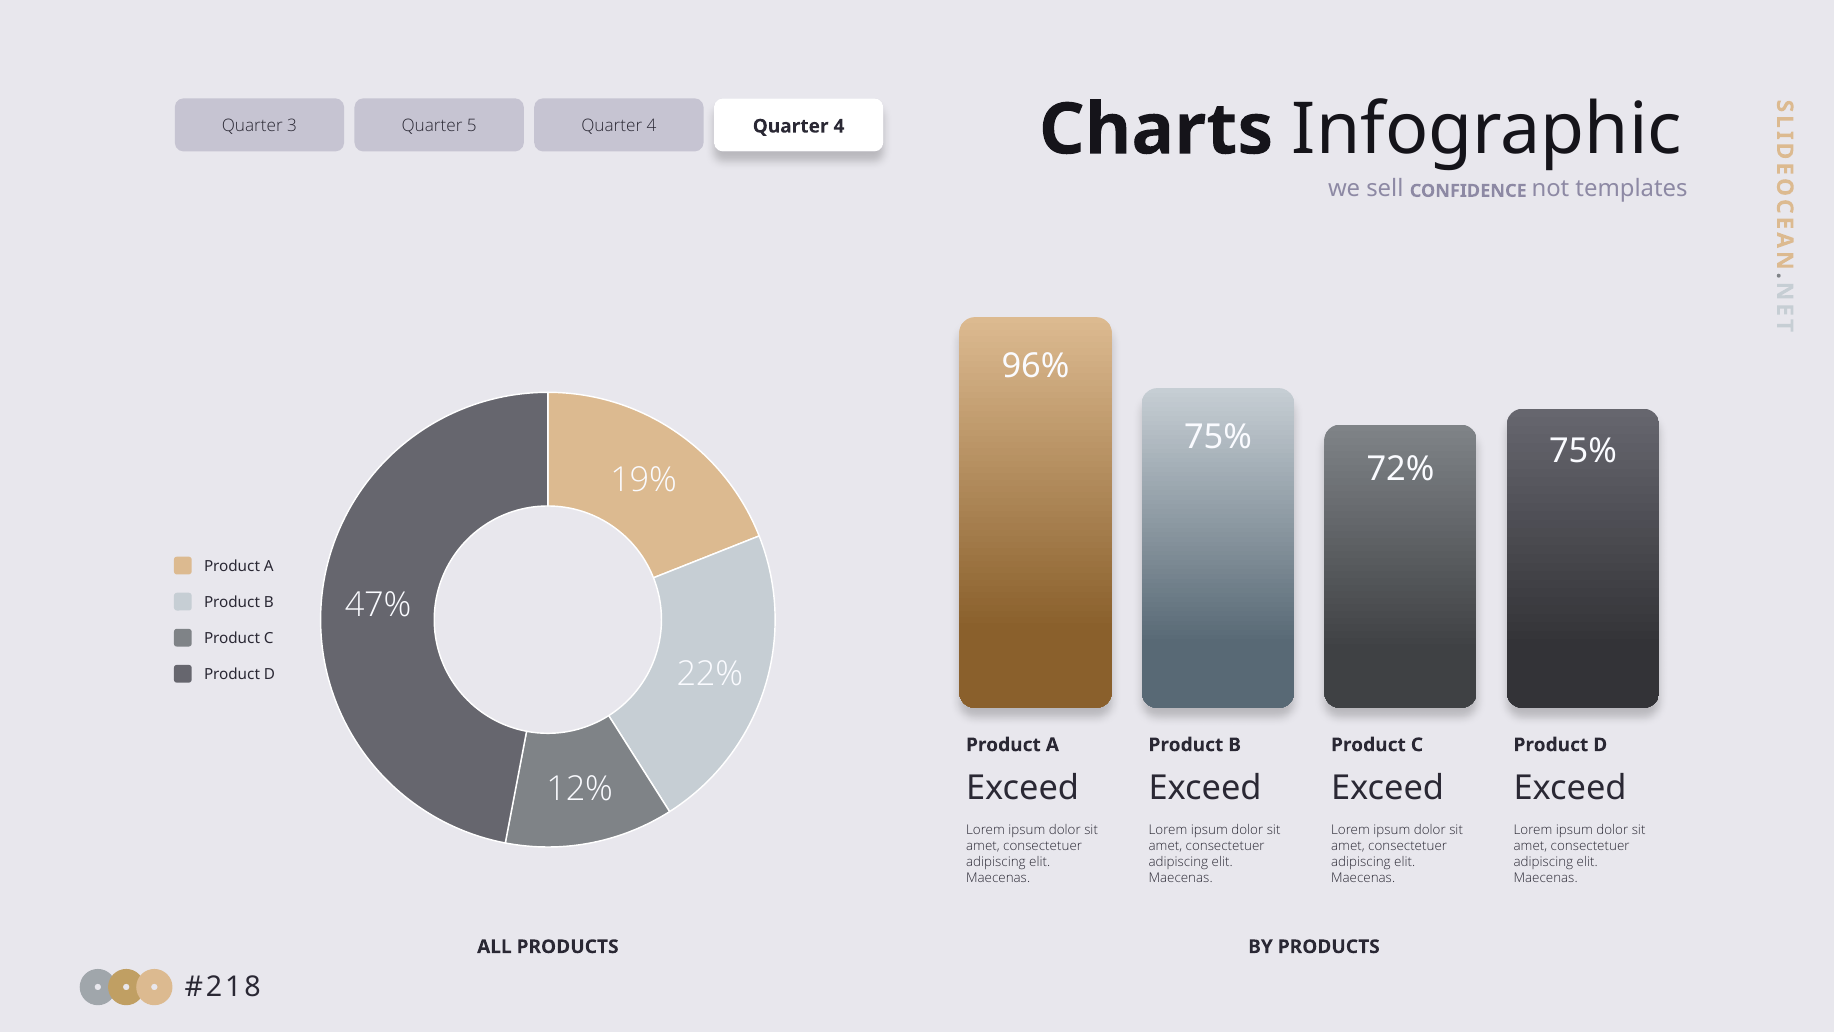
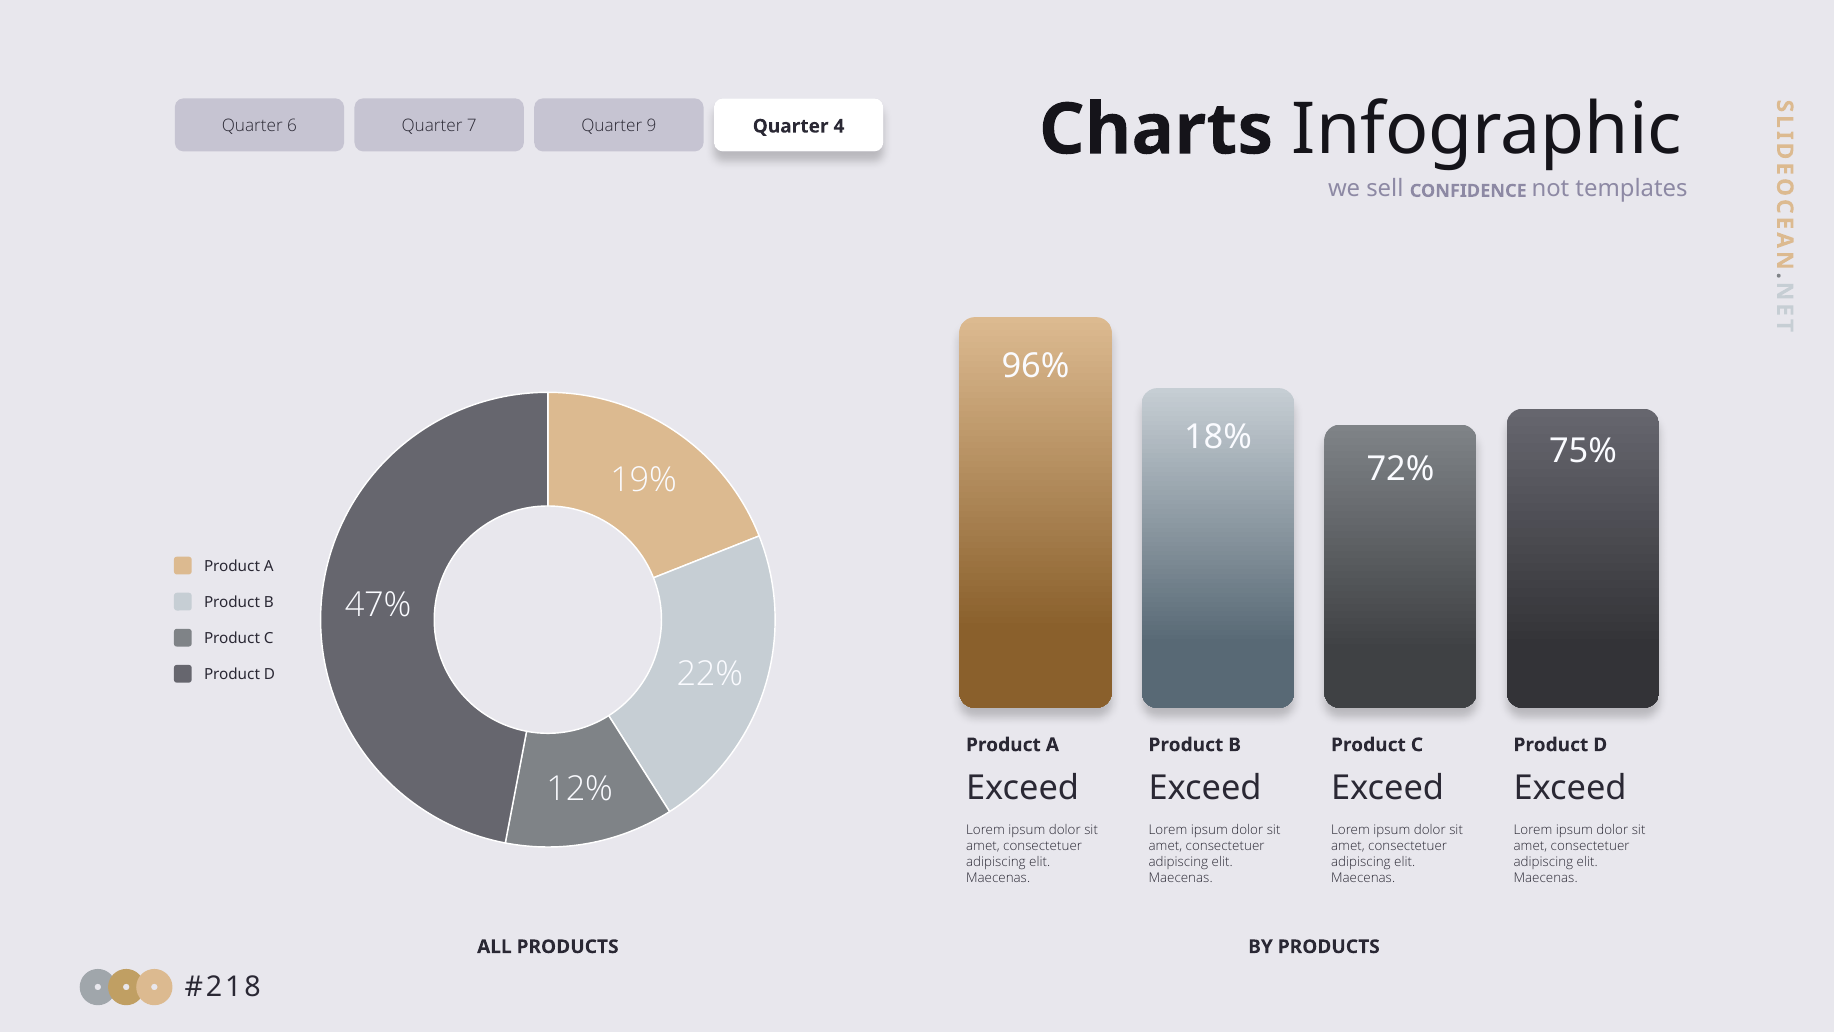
3: 3 -> 6
5: 5 -> 7
4 at (652, 126): 4 -> 9
75% at (1218, 437): 75% -> 18%
